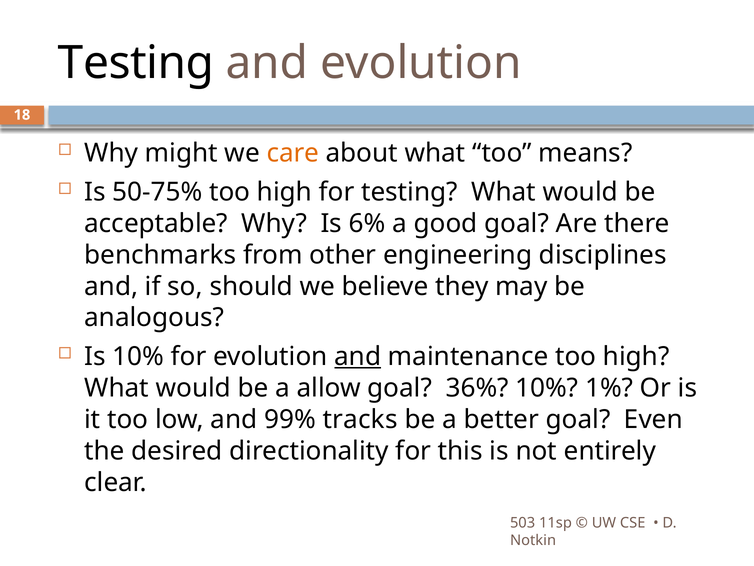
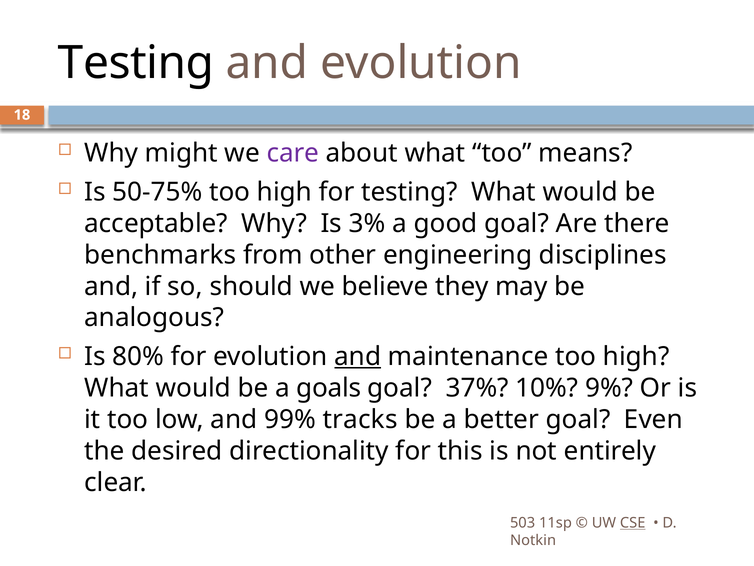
care colour: orange -> purple
6%: 6% -> 3%
Is 10%: 10% -> 80%
allow: allow -> goals
36%: 36% -> 37%
1%: 1% -> 9%
CSE underline: none -> present
